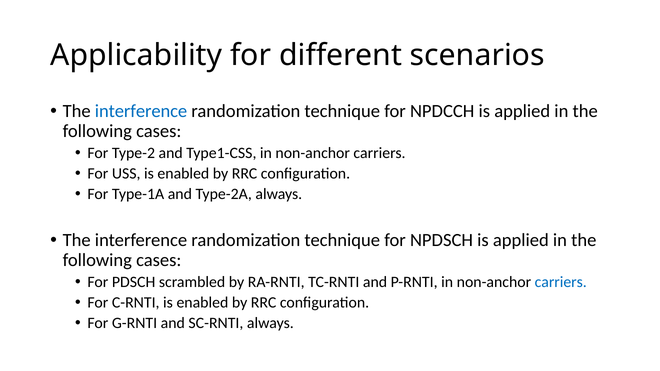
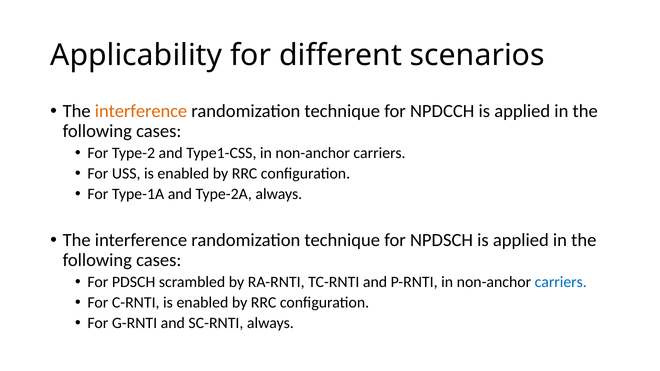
interference at (141, 111) colour: blue -> orange
